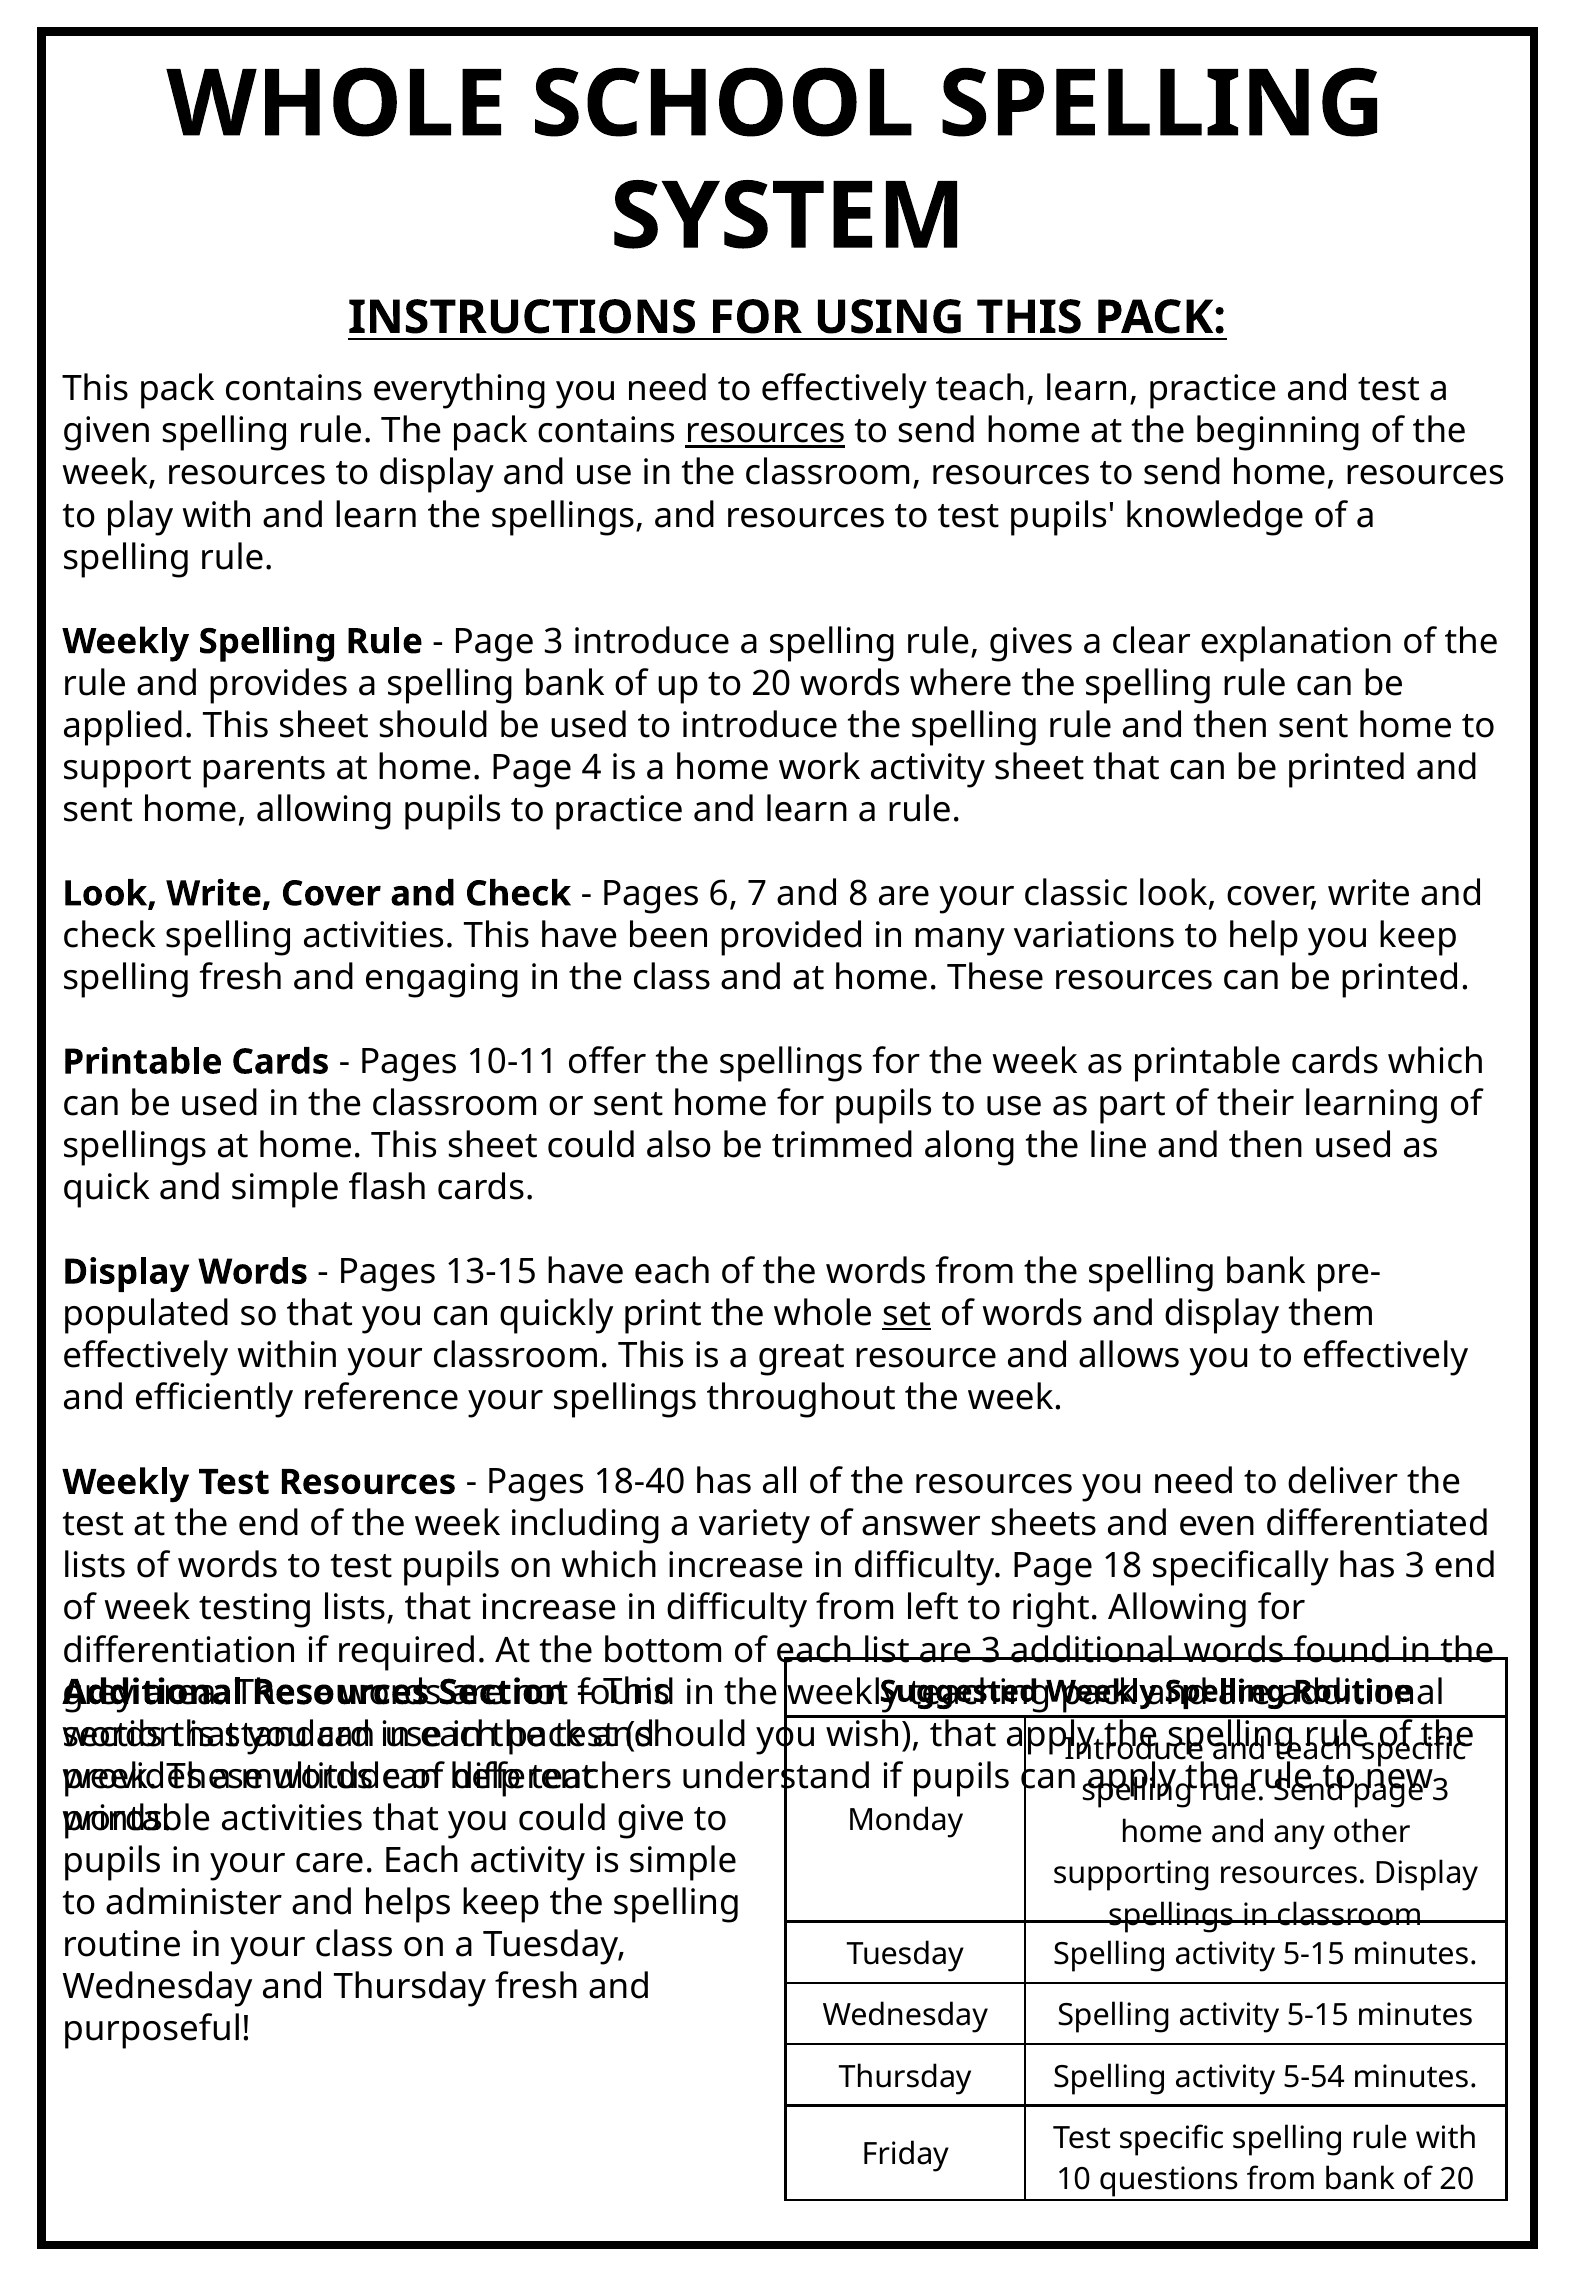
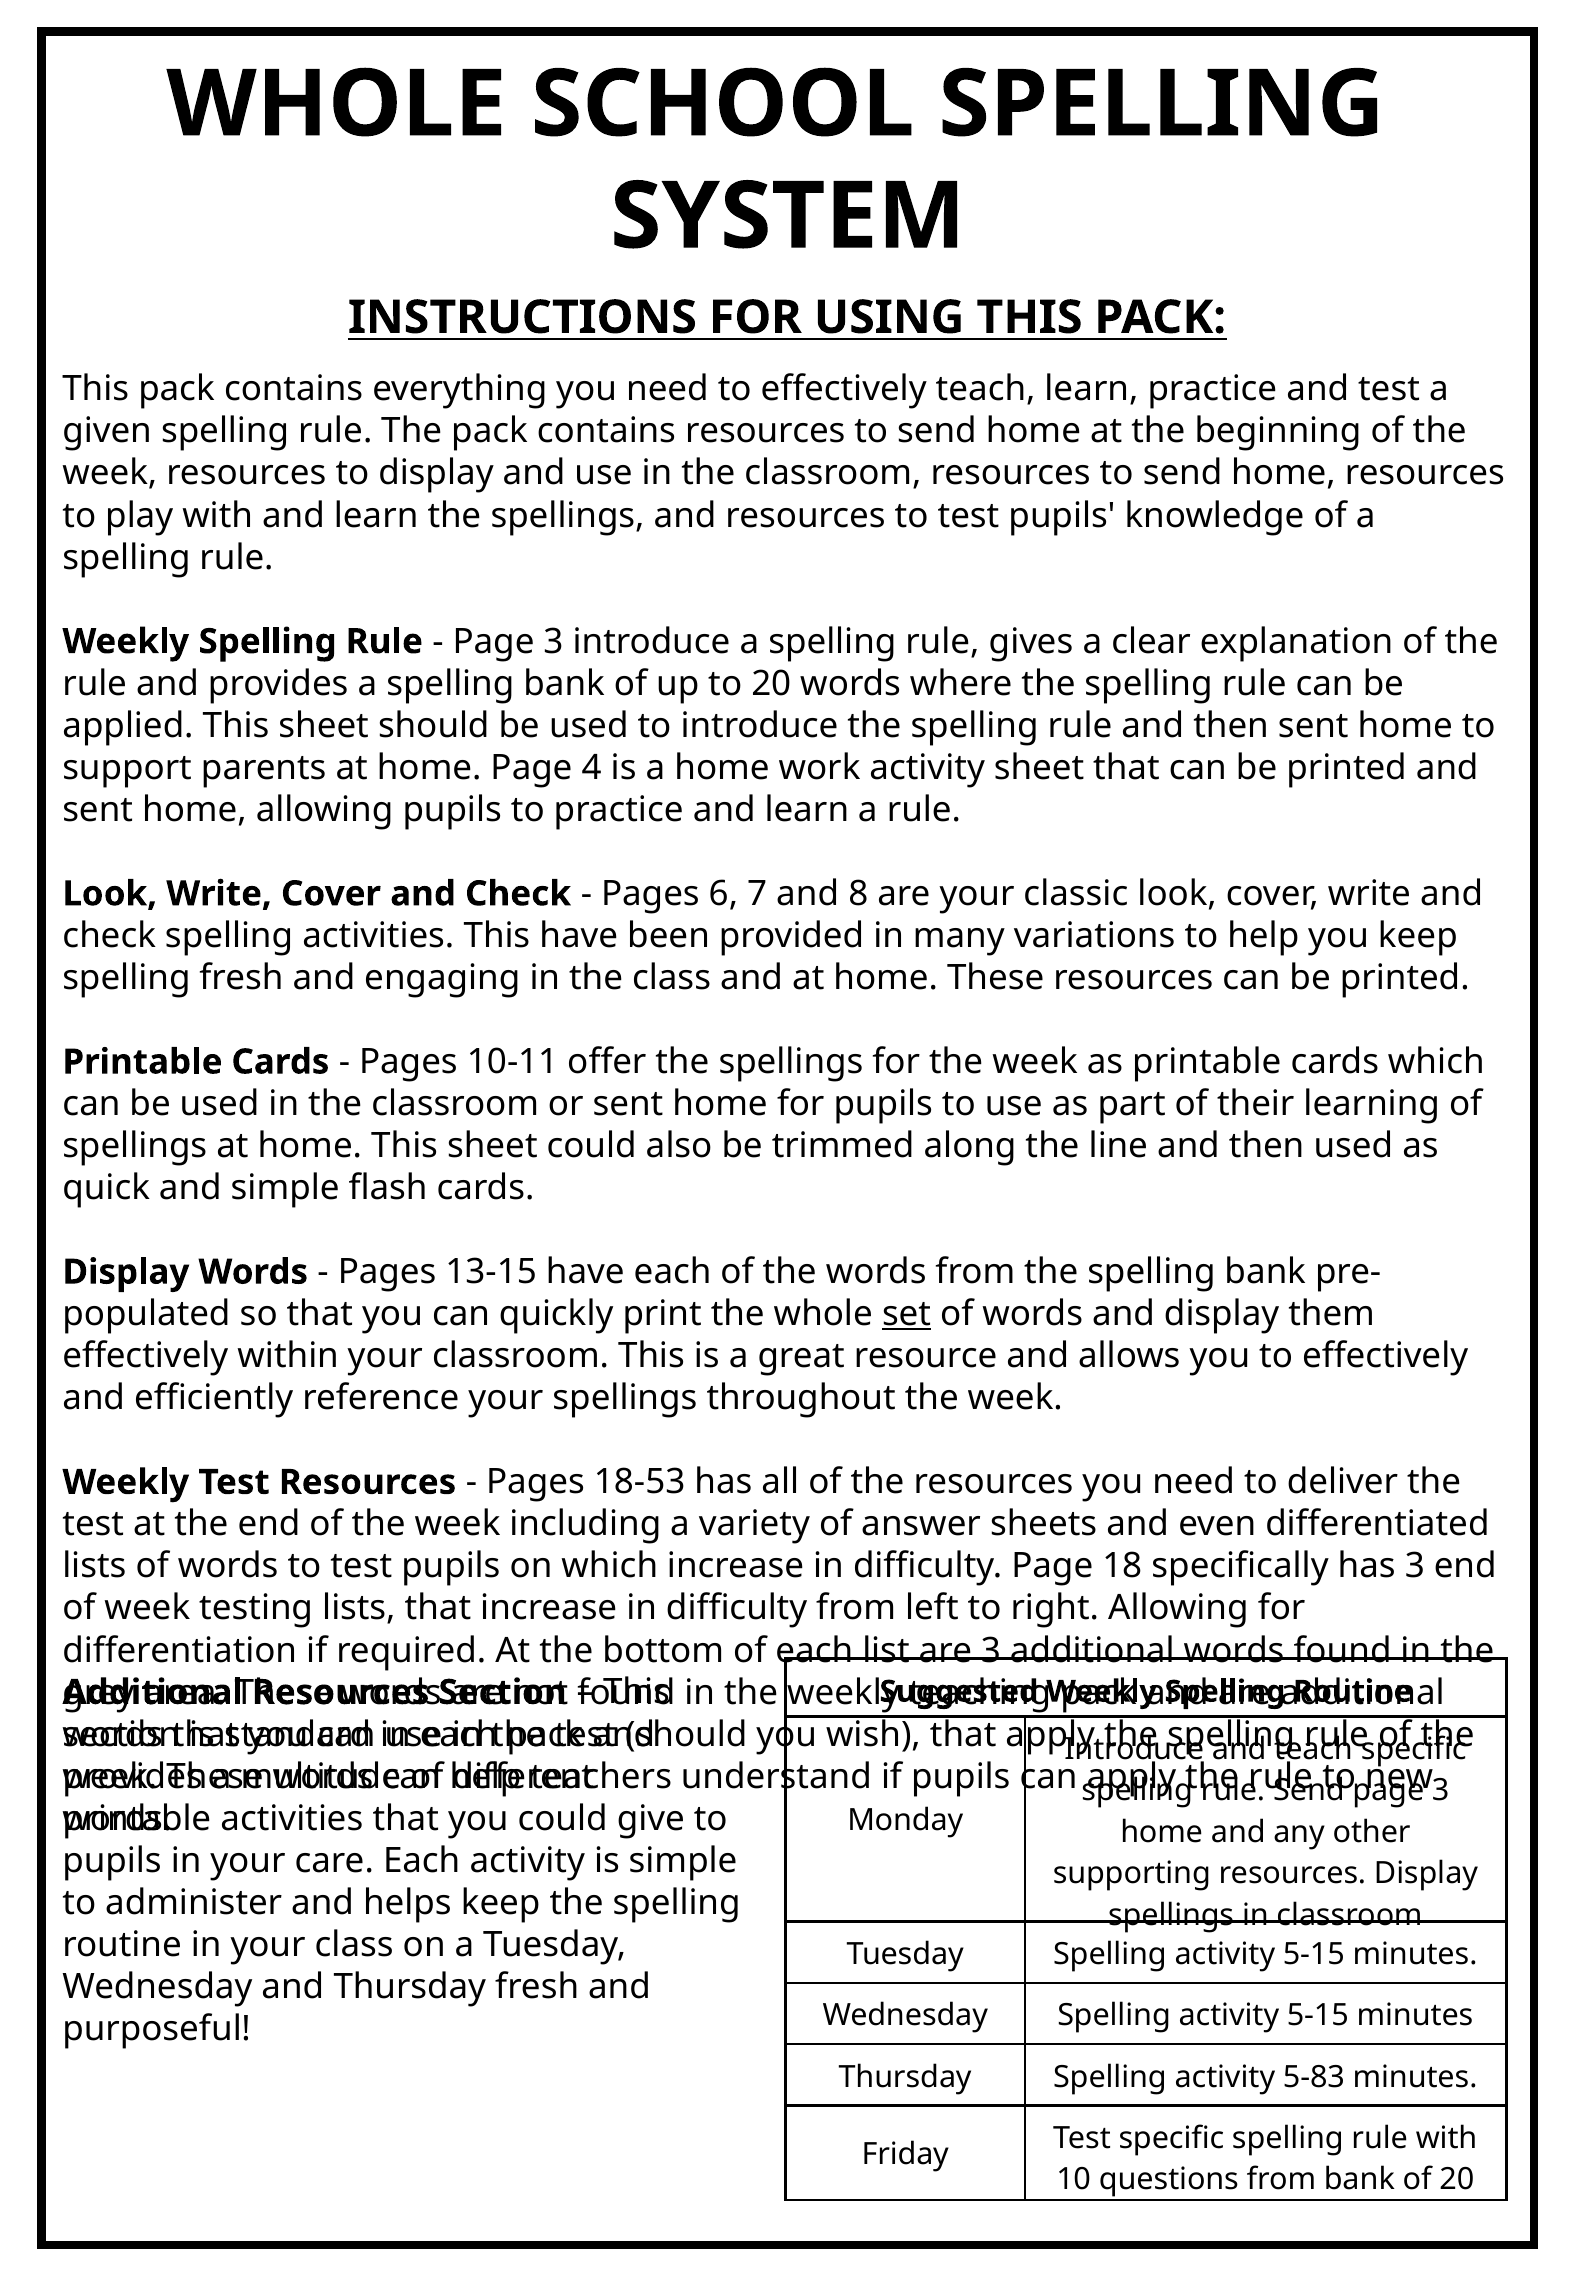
resources at (765, 431) underline: present -> none
18-40: 18-40 -> 18-53
5-54: 5-54 -> 5-83
